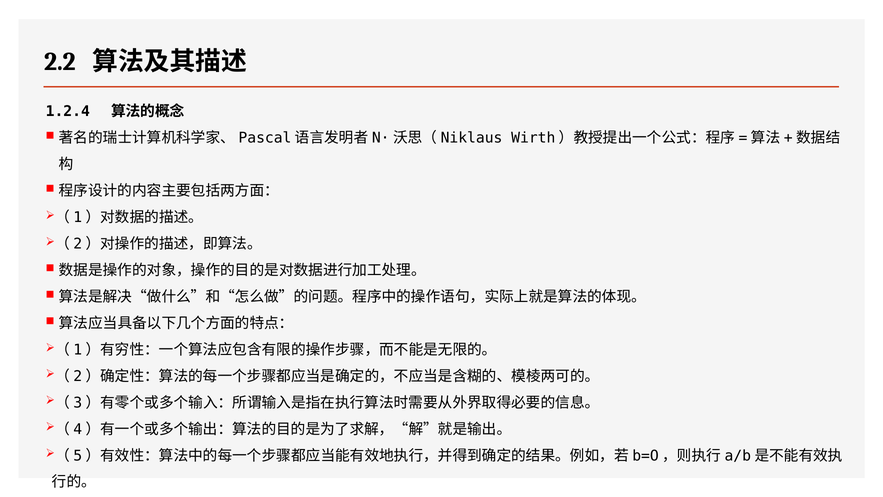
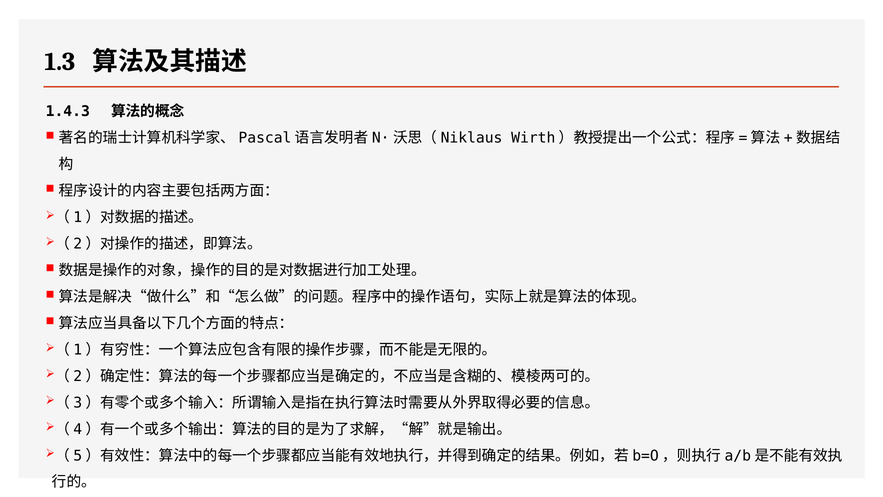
2.2: 2.2 -> 1.3
1.2.4: 1.2.4 -> 1.4.3
